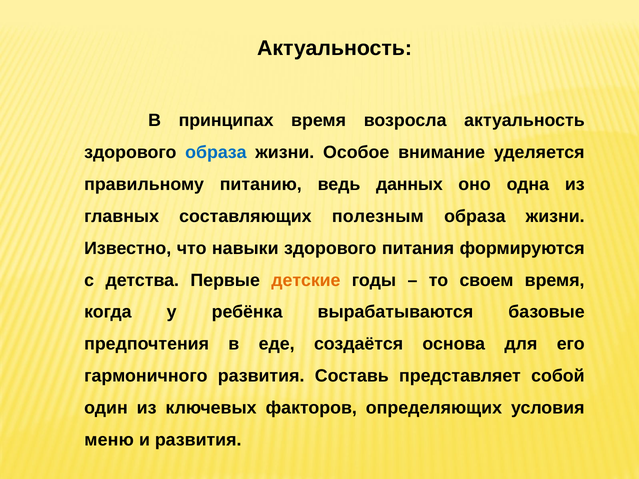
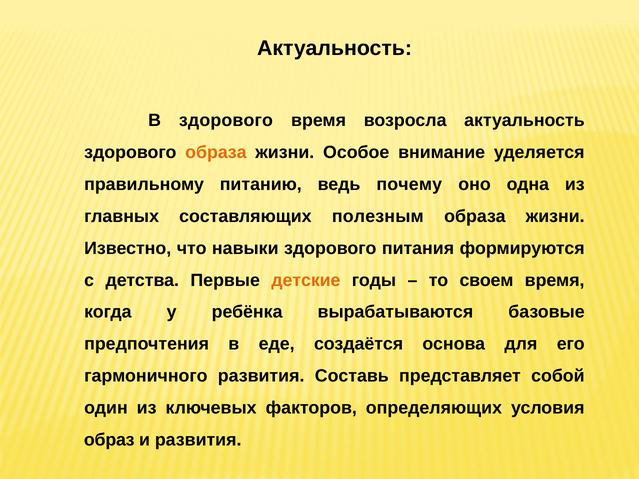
В принципах: принципах -> здорового
образа at (216, 153) colour: blue -> orange
данных: данных -> почему
меню: меню -> образ
